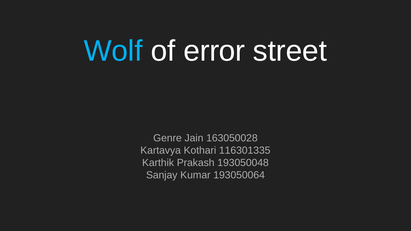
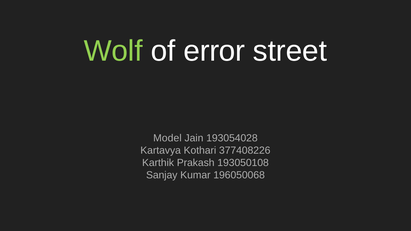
Wolf colour: light blue -> light green
Genre: Genre -> Model
163050028: 163050028 -> 193054028
116301335: 116301335 -> 377408226
193050048: 193050048 -> 193050108
193050064: 193050064 -> 196050068
